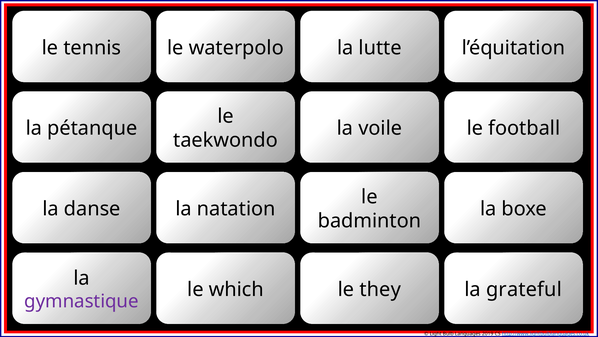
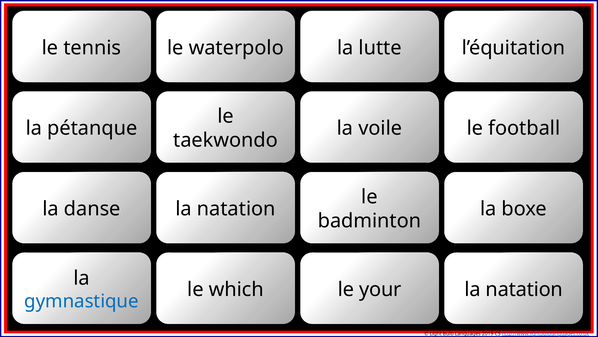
they: they -> your
grateful at (524, 289): grateful -> natation
gymnastique colour: purple -> blue
